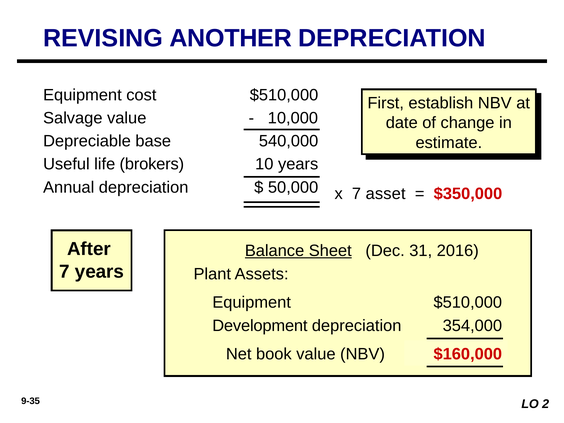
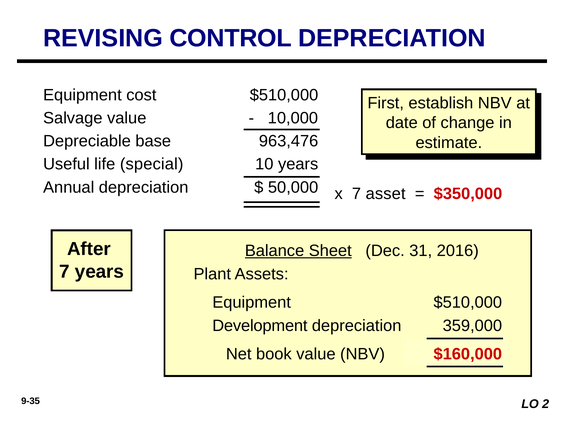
ANOTHER: ANOTHER -> CONTROL
540,000: 540,000 -> 963,476
brokers: brokers -> special
354,000: 354,000 -> 359,000
